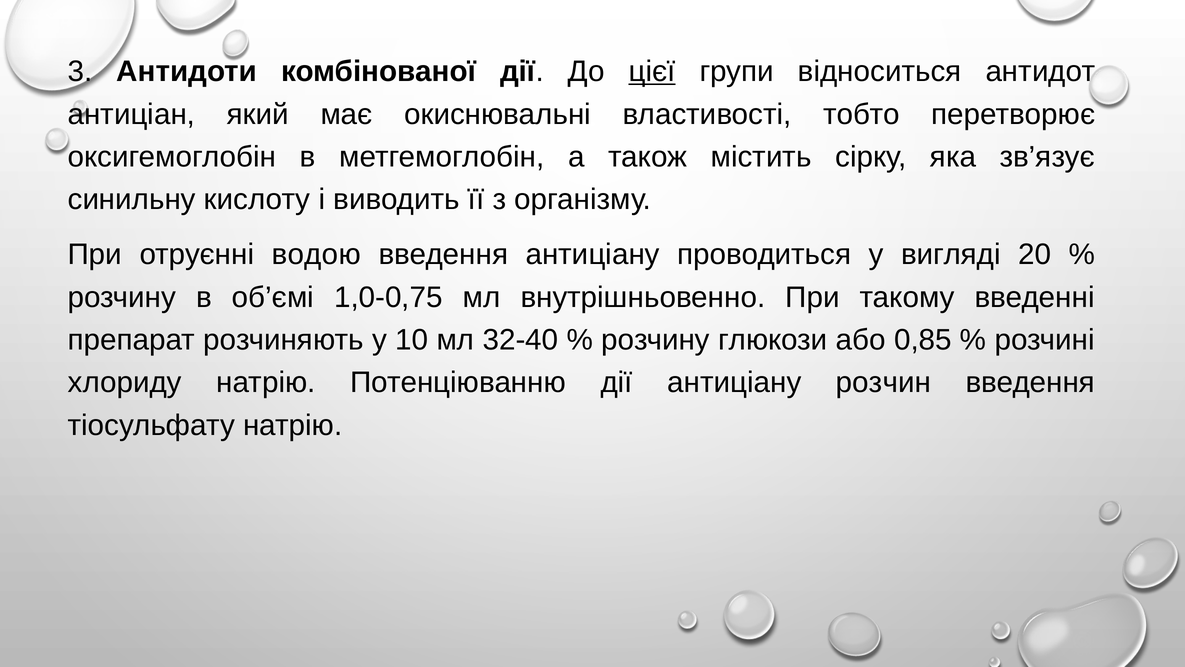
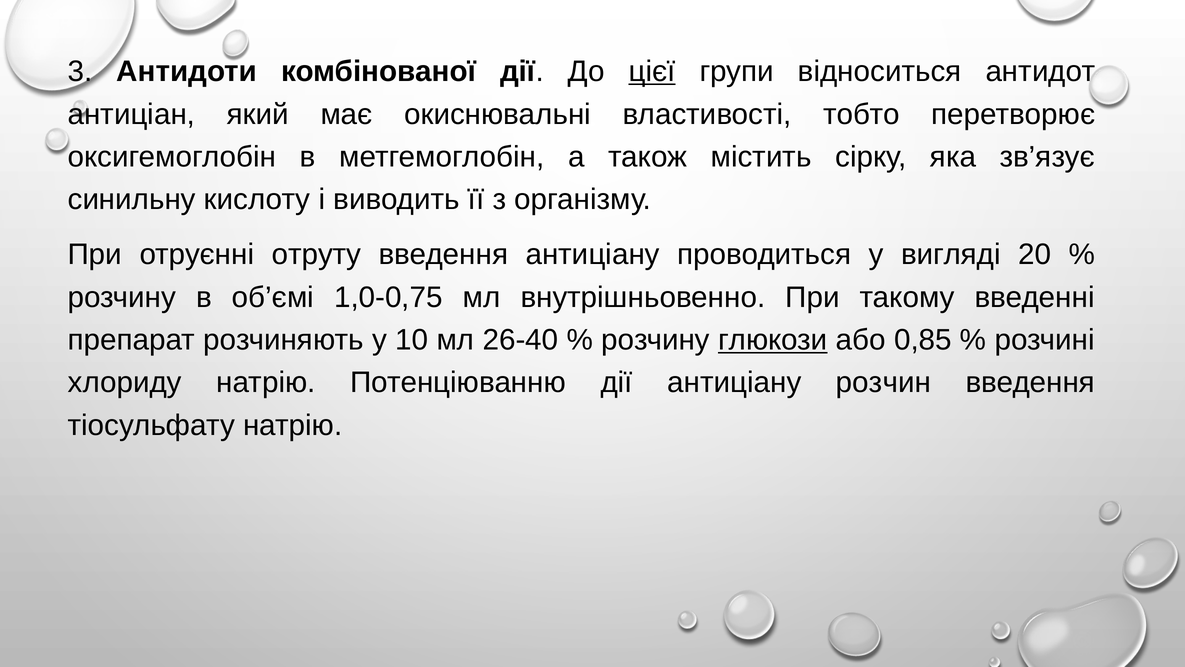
водою: водою -> отруту
32-40: 32-40 -> 26-40
глюкози underline: none -> present
